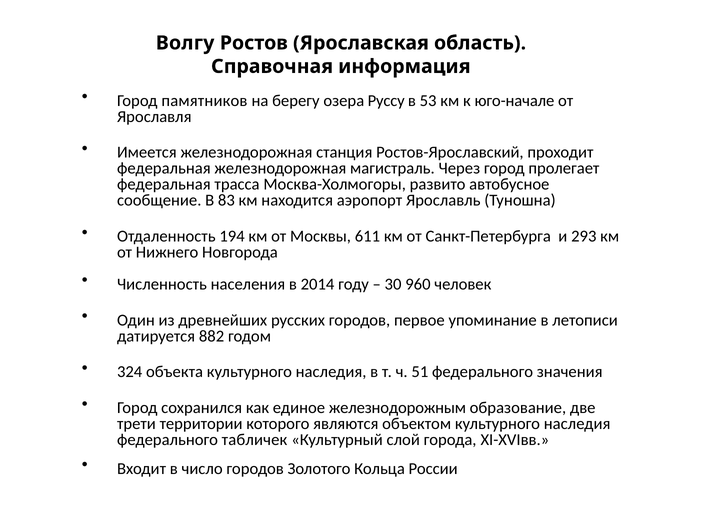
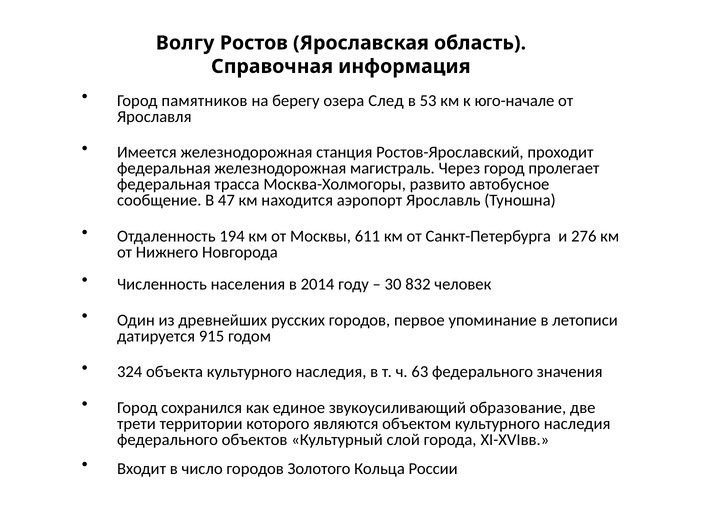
Руссу: Руссу -> След
83: 83 -> 47
293: 293 -> 276
960: 960 -> 832
882: 882 -> 915
51: 51 -> 63
железнодорожным: железнодорожным -> звукоусиливающий
табличек: табличек -> объектов
